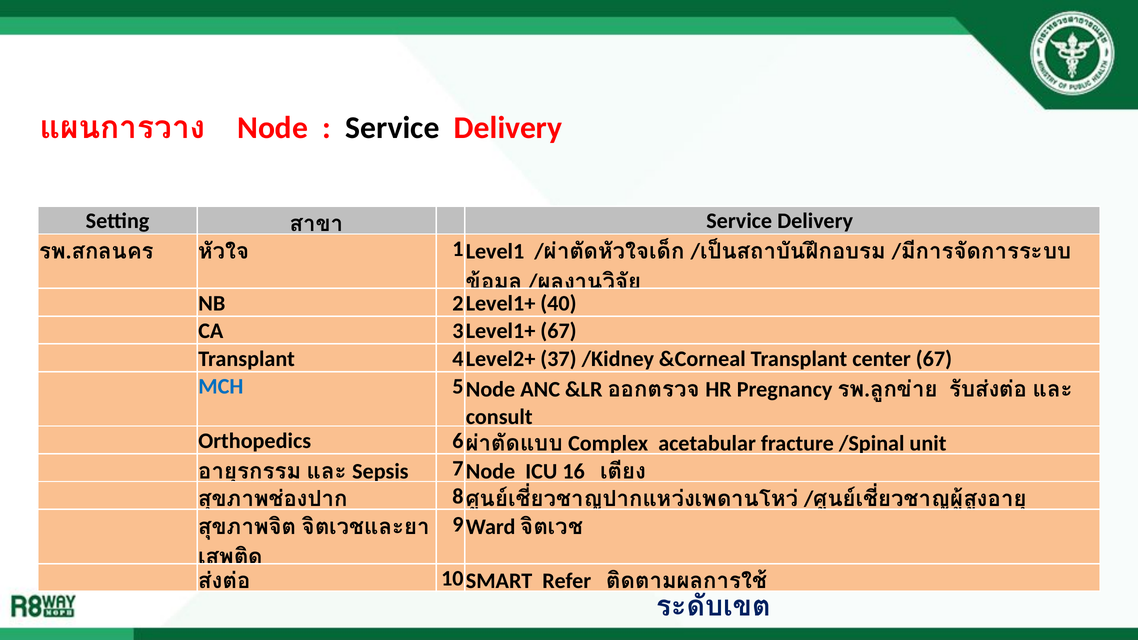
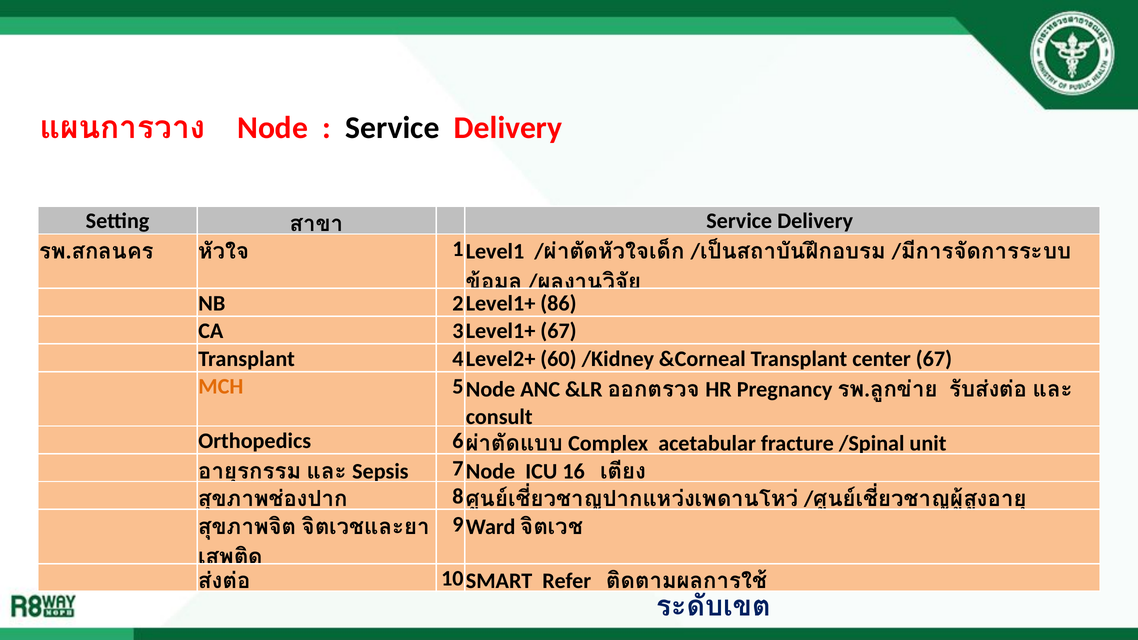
40: 40 -> 86
37: 37 -> 60
MCH colour: blue -> orange
